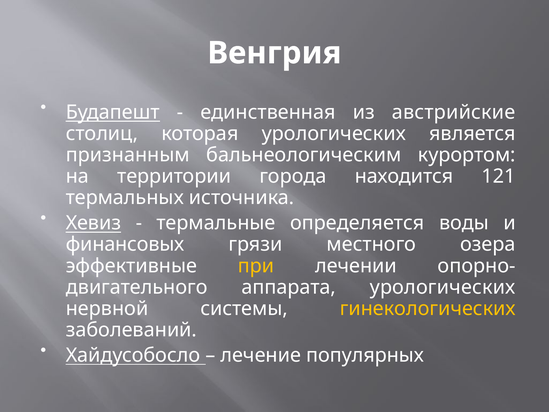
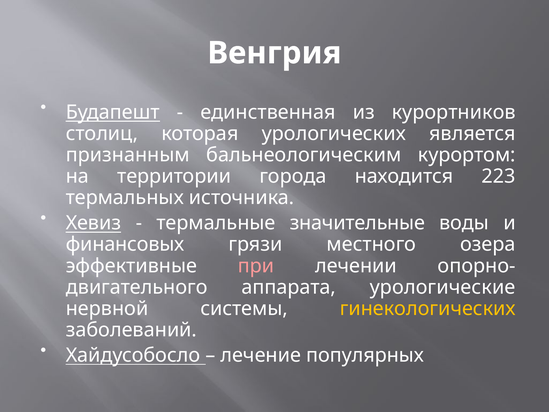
австрийские: австрийские -> курортников
121: 121 -> 223
определяется: определяется -> значительные
при colour: yellow -> pink
аппарата урологических: урологических -> урологические
